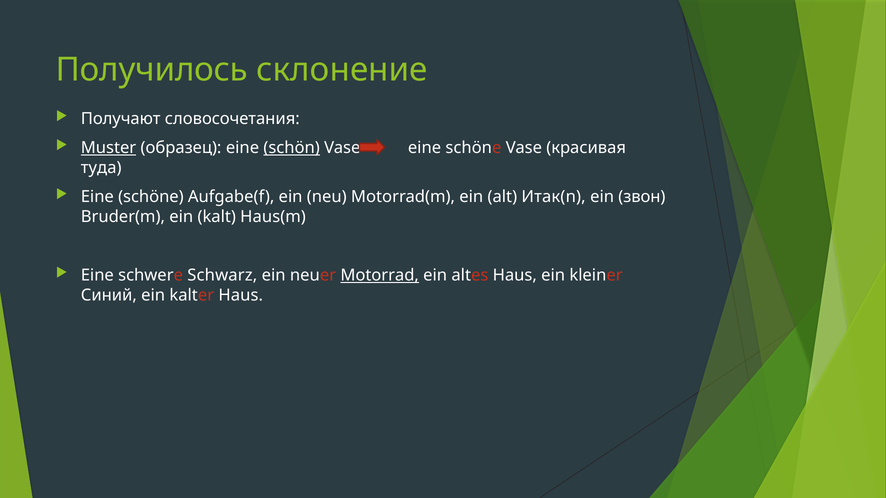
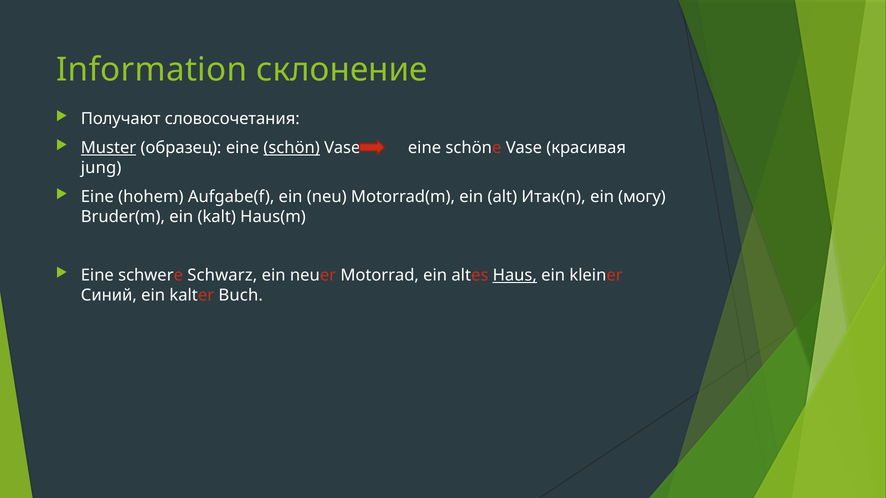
Получилось: Получилось -> Information
туда: туда -> jung
schöne at (151, 197): schöne -> hohem
звон: звон -> могу
Motorrad underline: present -> none
Haus at (515, 275) underline: none -> present
kalter Haus: Haus -> Buch
